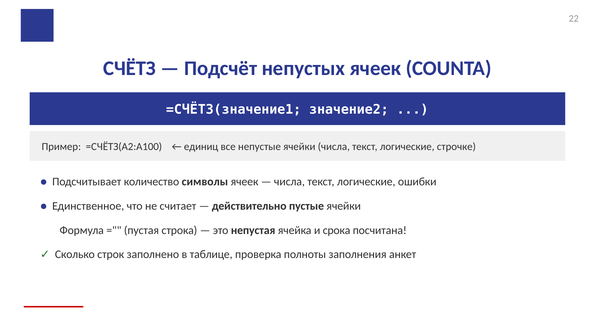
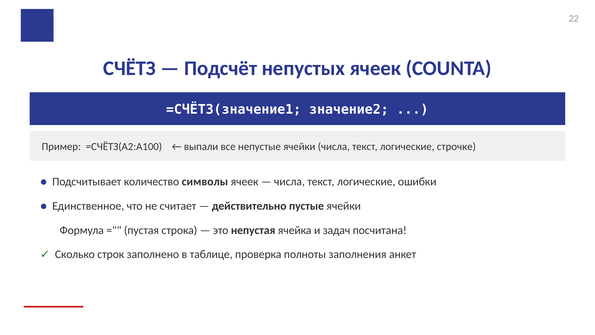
единиц: единиц -> выпали
срока: срока -> задач
